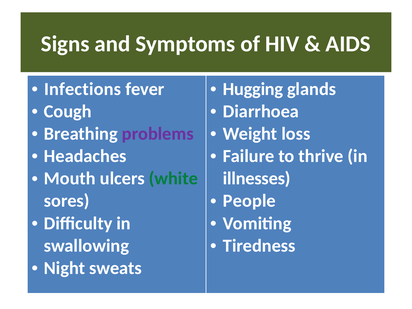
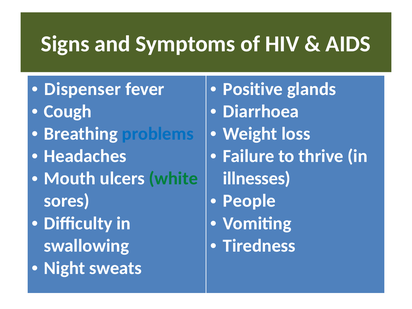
Infections: Infections -> Dispenser
Hugging: Hugging -> Positive
problems colour: purple -> blue
